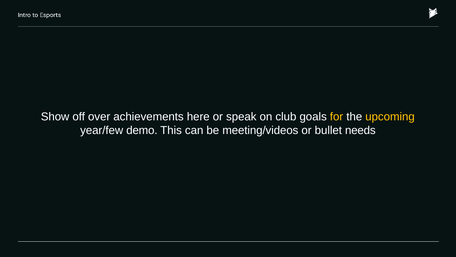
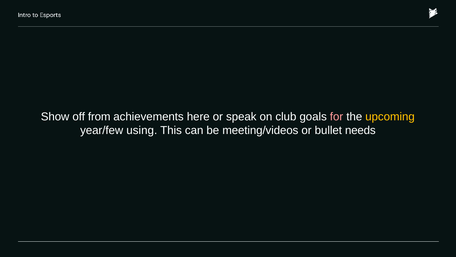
over: over -> from
for colour: yellow -> pink
demo: demo -> using
